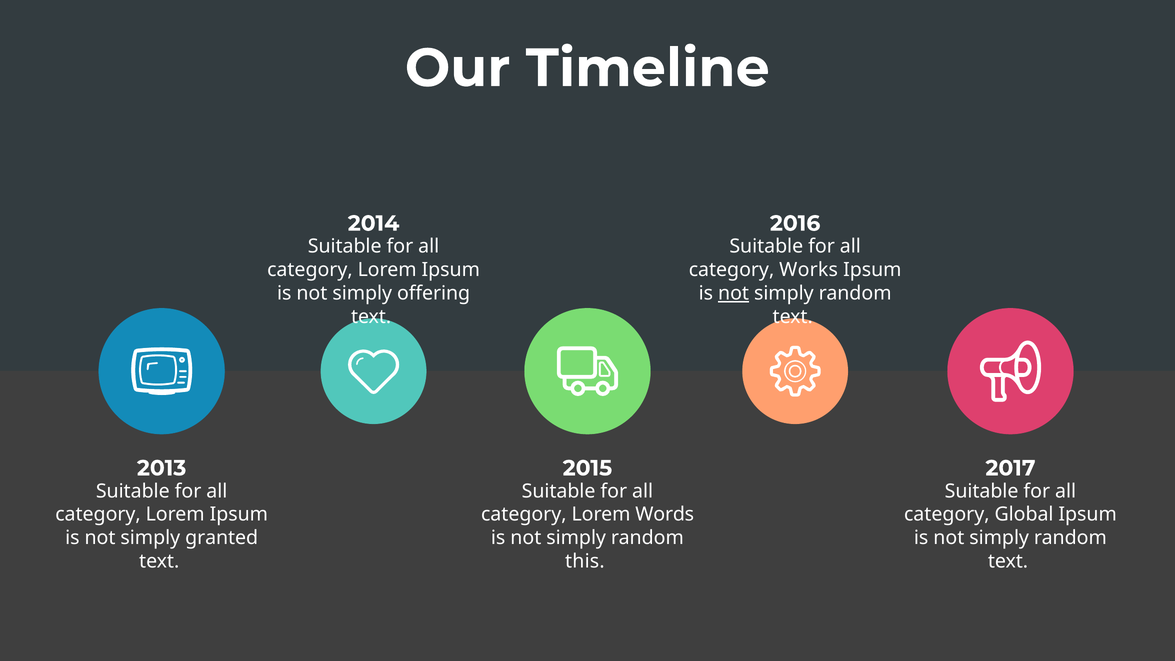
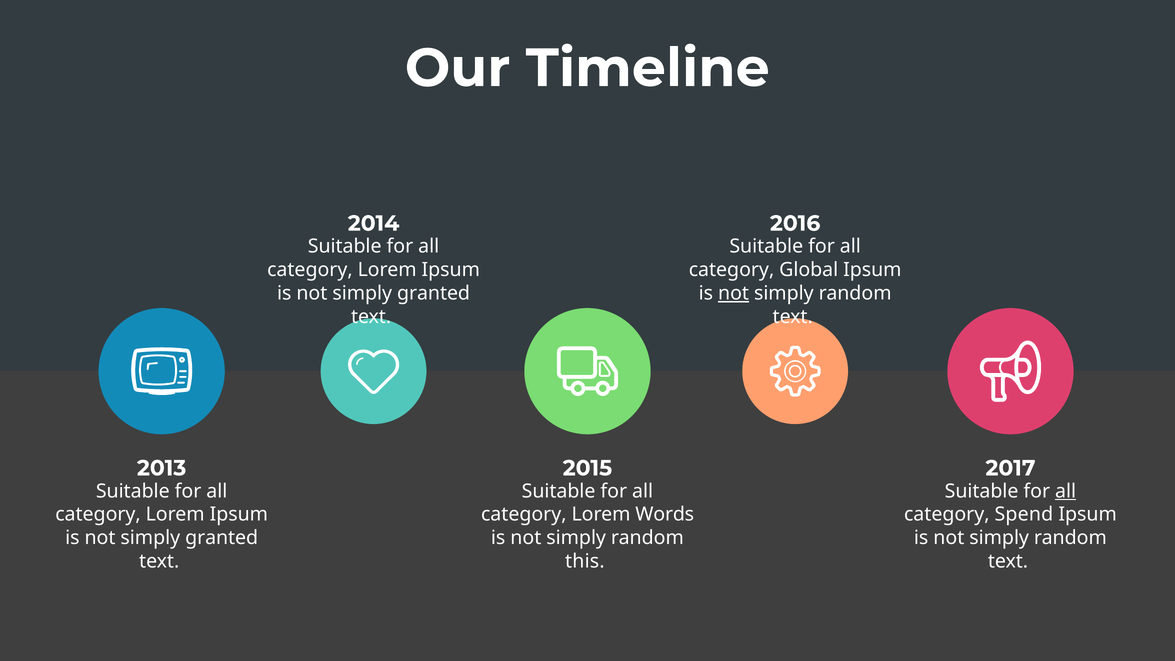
Works: Works -> Global
offering at (434, 293): offering -> granted
all at (1066, 491) underline: none -> present
Global: Global -> Spend
